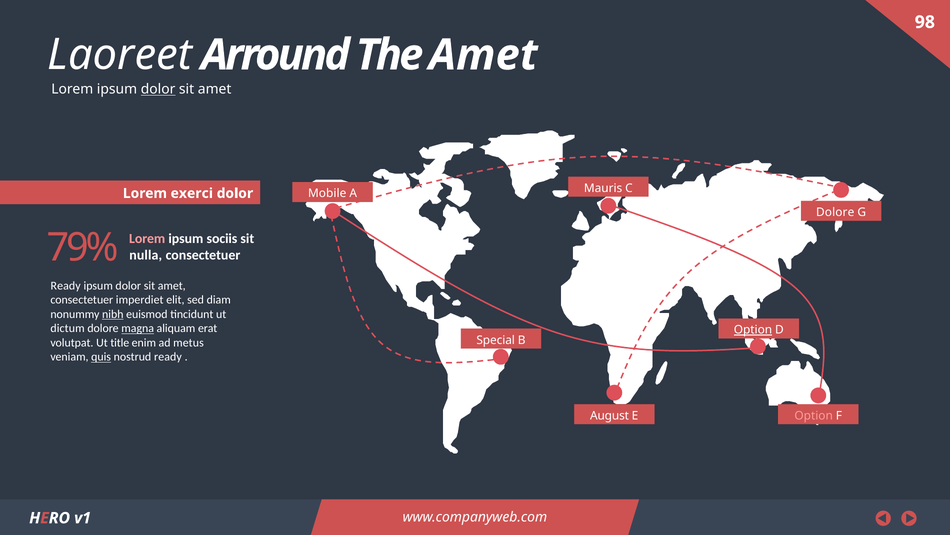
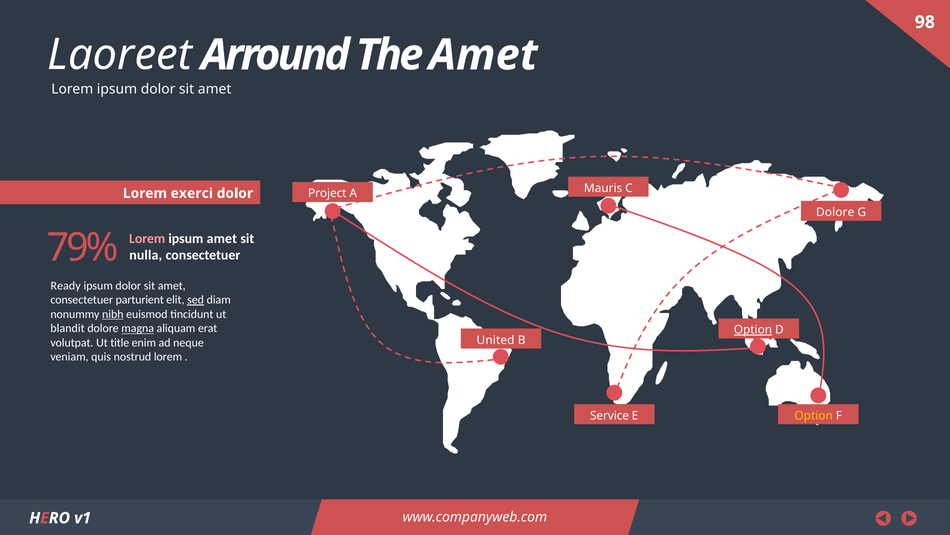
dolor at (158, 89) underline: present -> none
Mobile: Mobile -> Project
ipsum sociis: sociis -> amet
imperdiet: imperdiet -> parturient
sed underline: none -> present
dictum: dictum -> blandit
Special: Special -> United
metus: metus -> neque
quis underline: present -> none
nostrud ready: ready -> lorem
August: August -> Service
Option at (814, 415) colour: pink -> yellow
